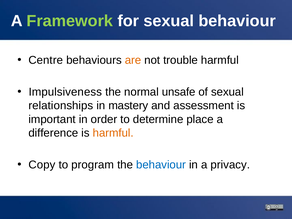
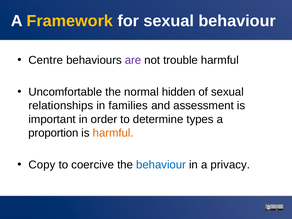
Framework colour: light green -> yellow
are colour: orange -> purple
Impulsiveness: Impulsiveness -> Uncomfortable
unsafe: unsafe -> hidden
mastery: mastery -> families
place: place -> types
difference: difference -> proportion
program: program -> coercive
